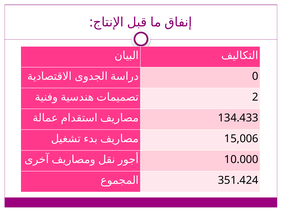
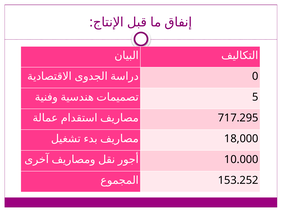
2: 2 -> 5
134.433: 134.433 -> 717.295
15,006: 15,006 -> 18,000
351.424: 351.424 -> 153.252
